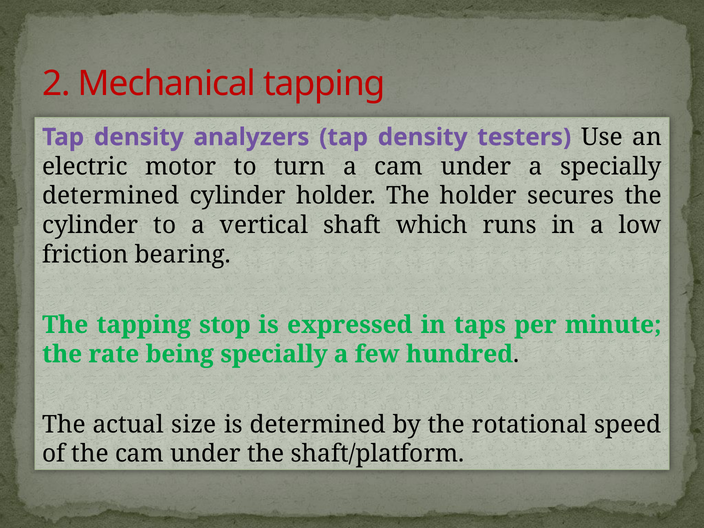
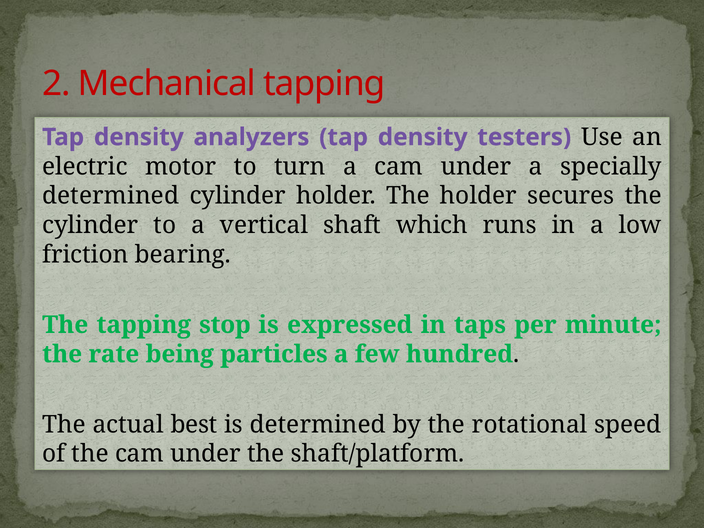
being specially: specially -> particles
size: size -> best
